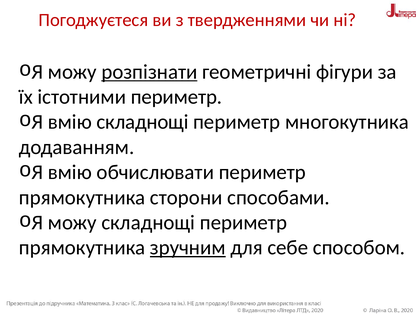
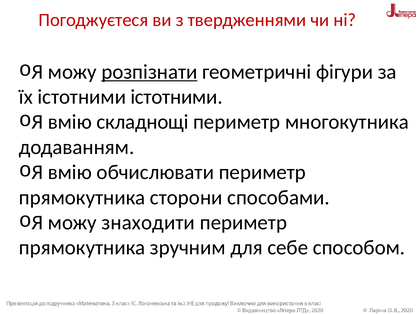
істотними периметр: периметр -> істотними
можу складнощі: складнощі -> знаходити
зручним underline: present -> none
